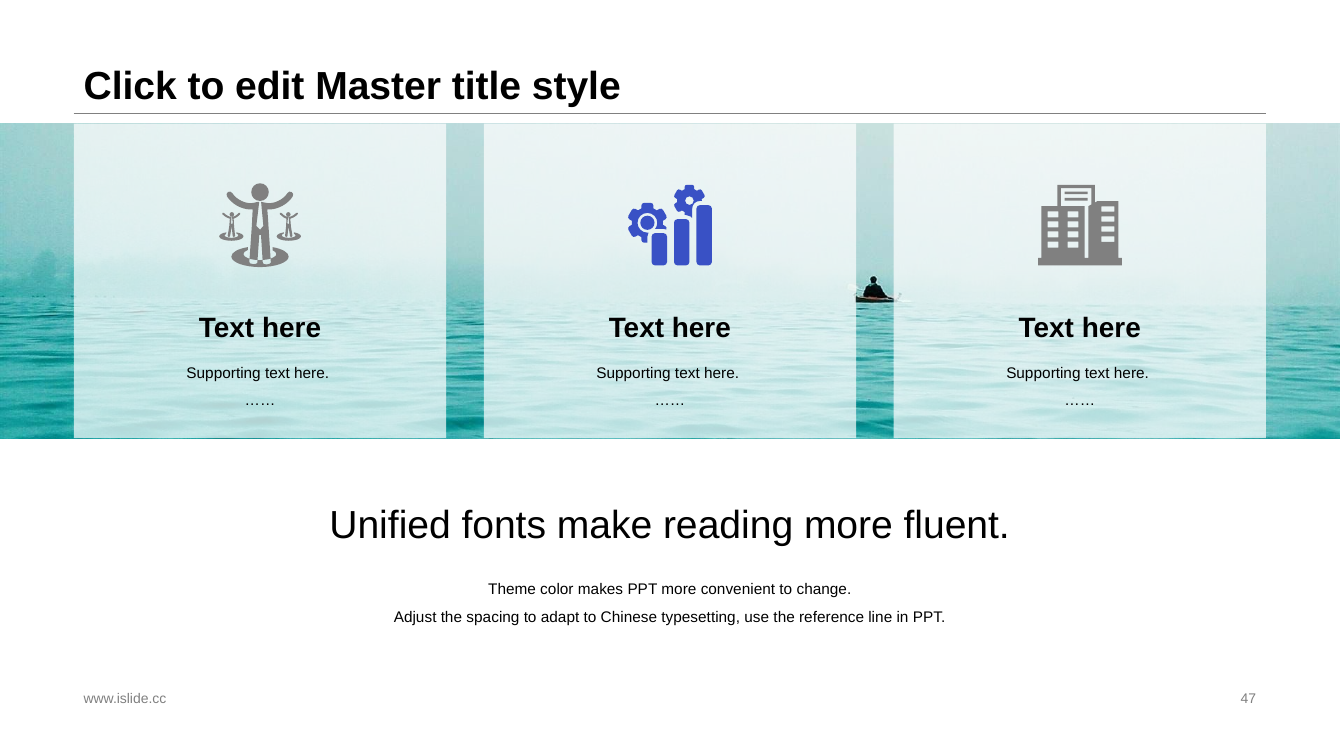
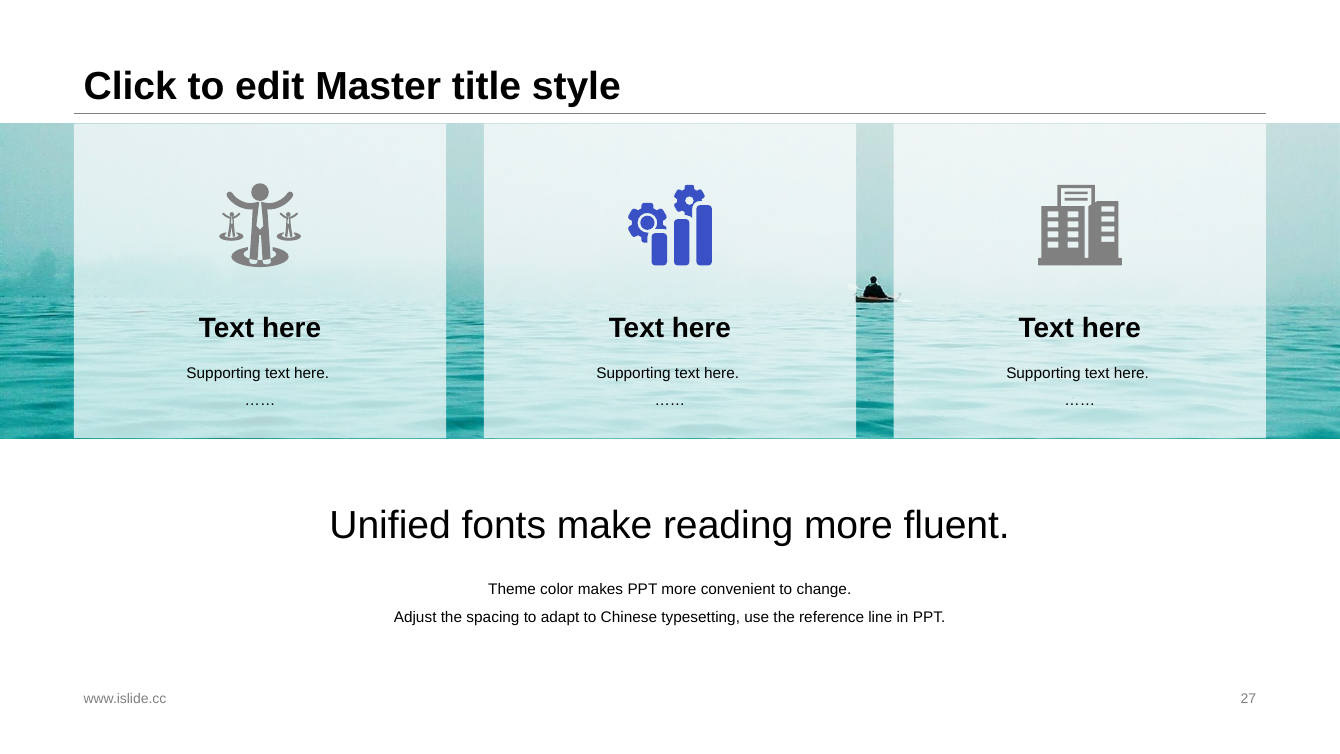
47: 47 -> 27
